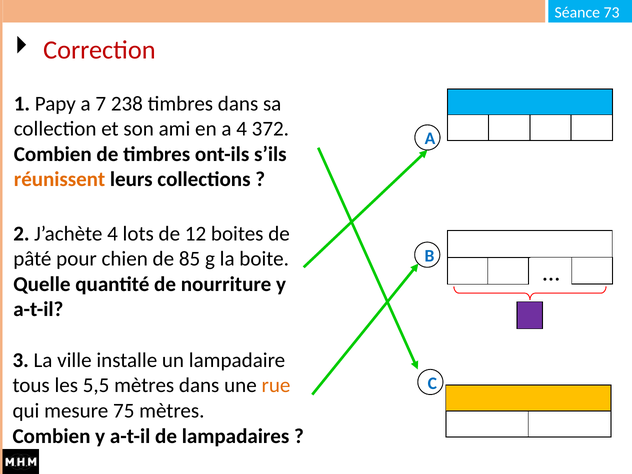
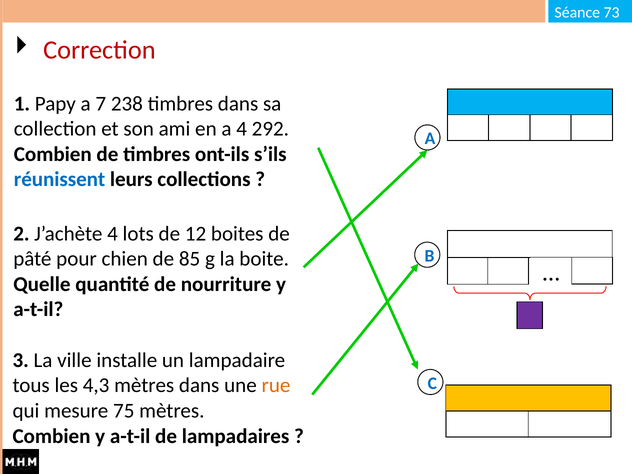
372: 372 -> 292
réunissent colour: orange -> blue
5,5: 5,5 -> 4,3
